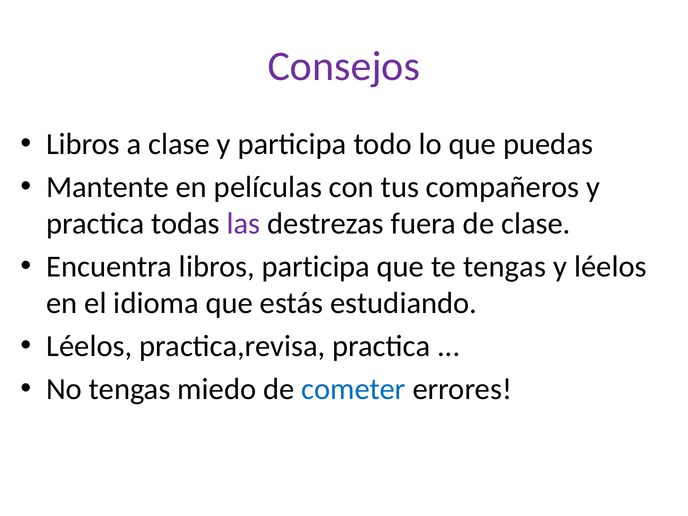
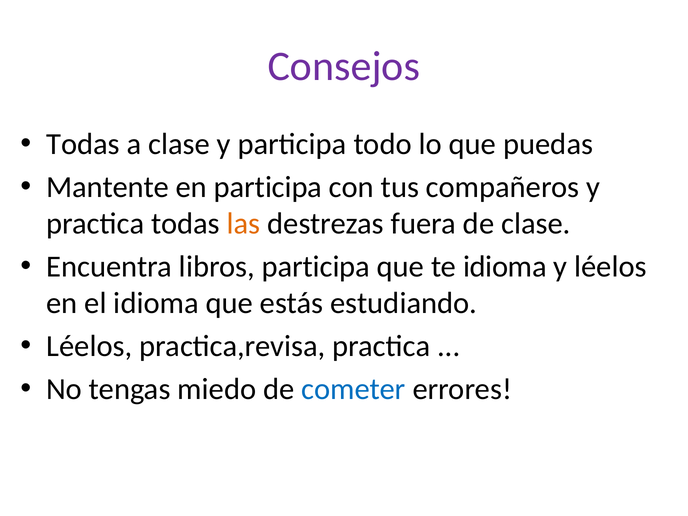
Libros at (83, 144): Libros -> Todas
en películas: películas -> participa
las colour: purple -> orange
te tengas: tengas -> idioma
